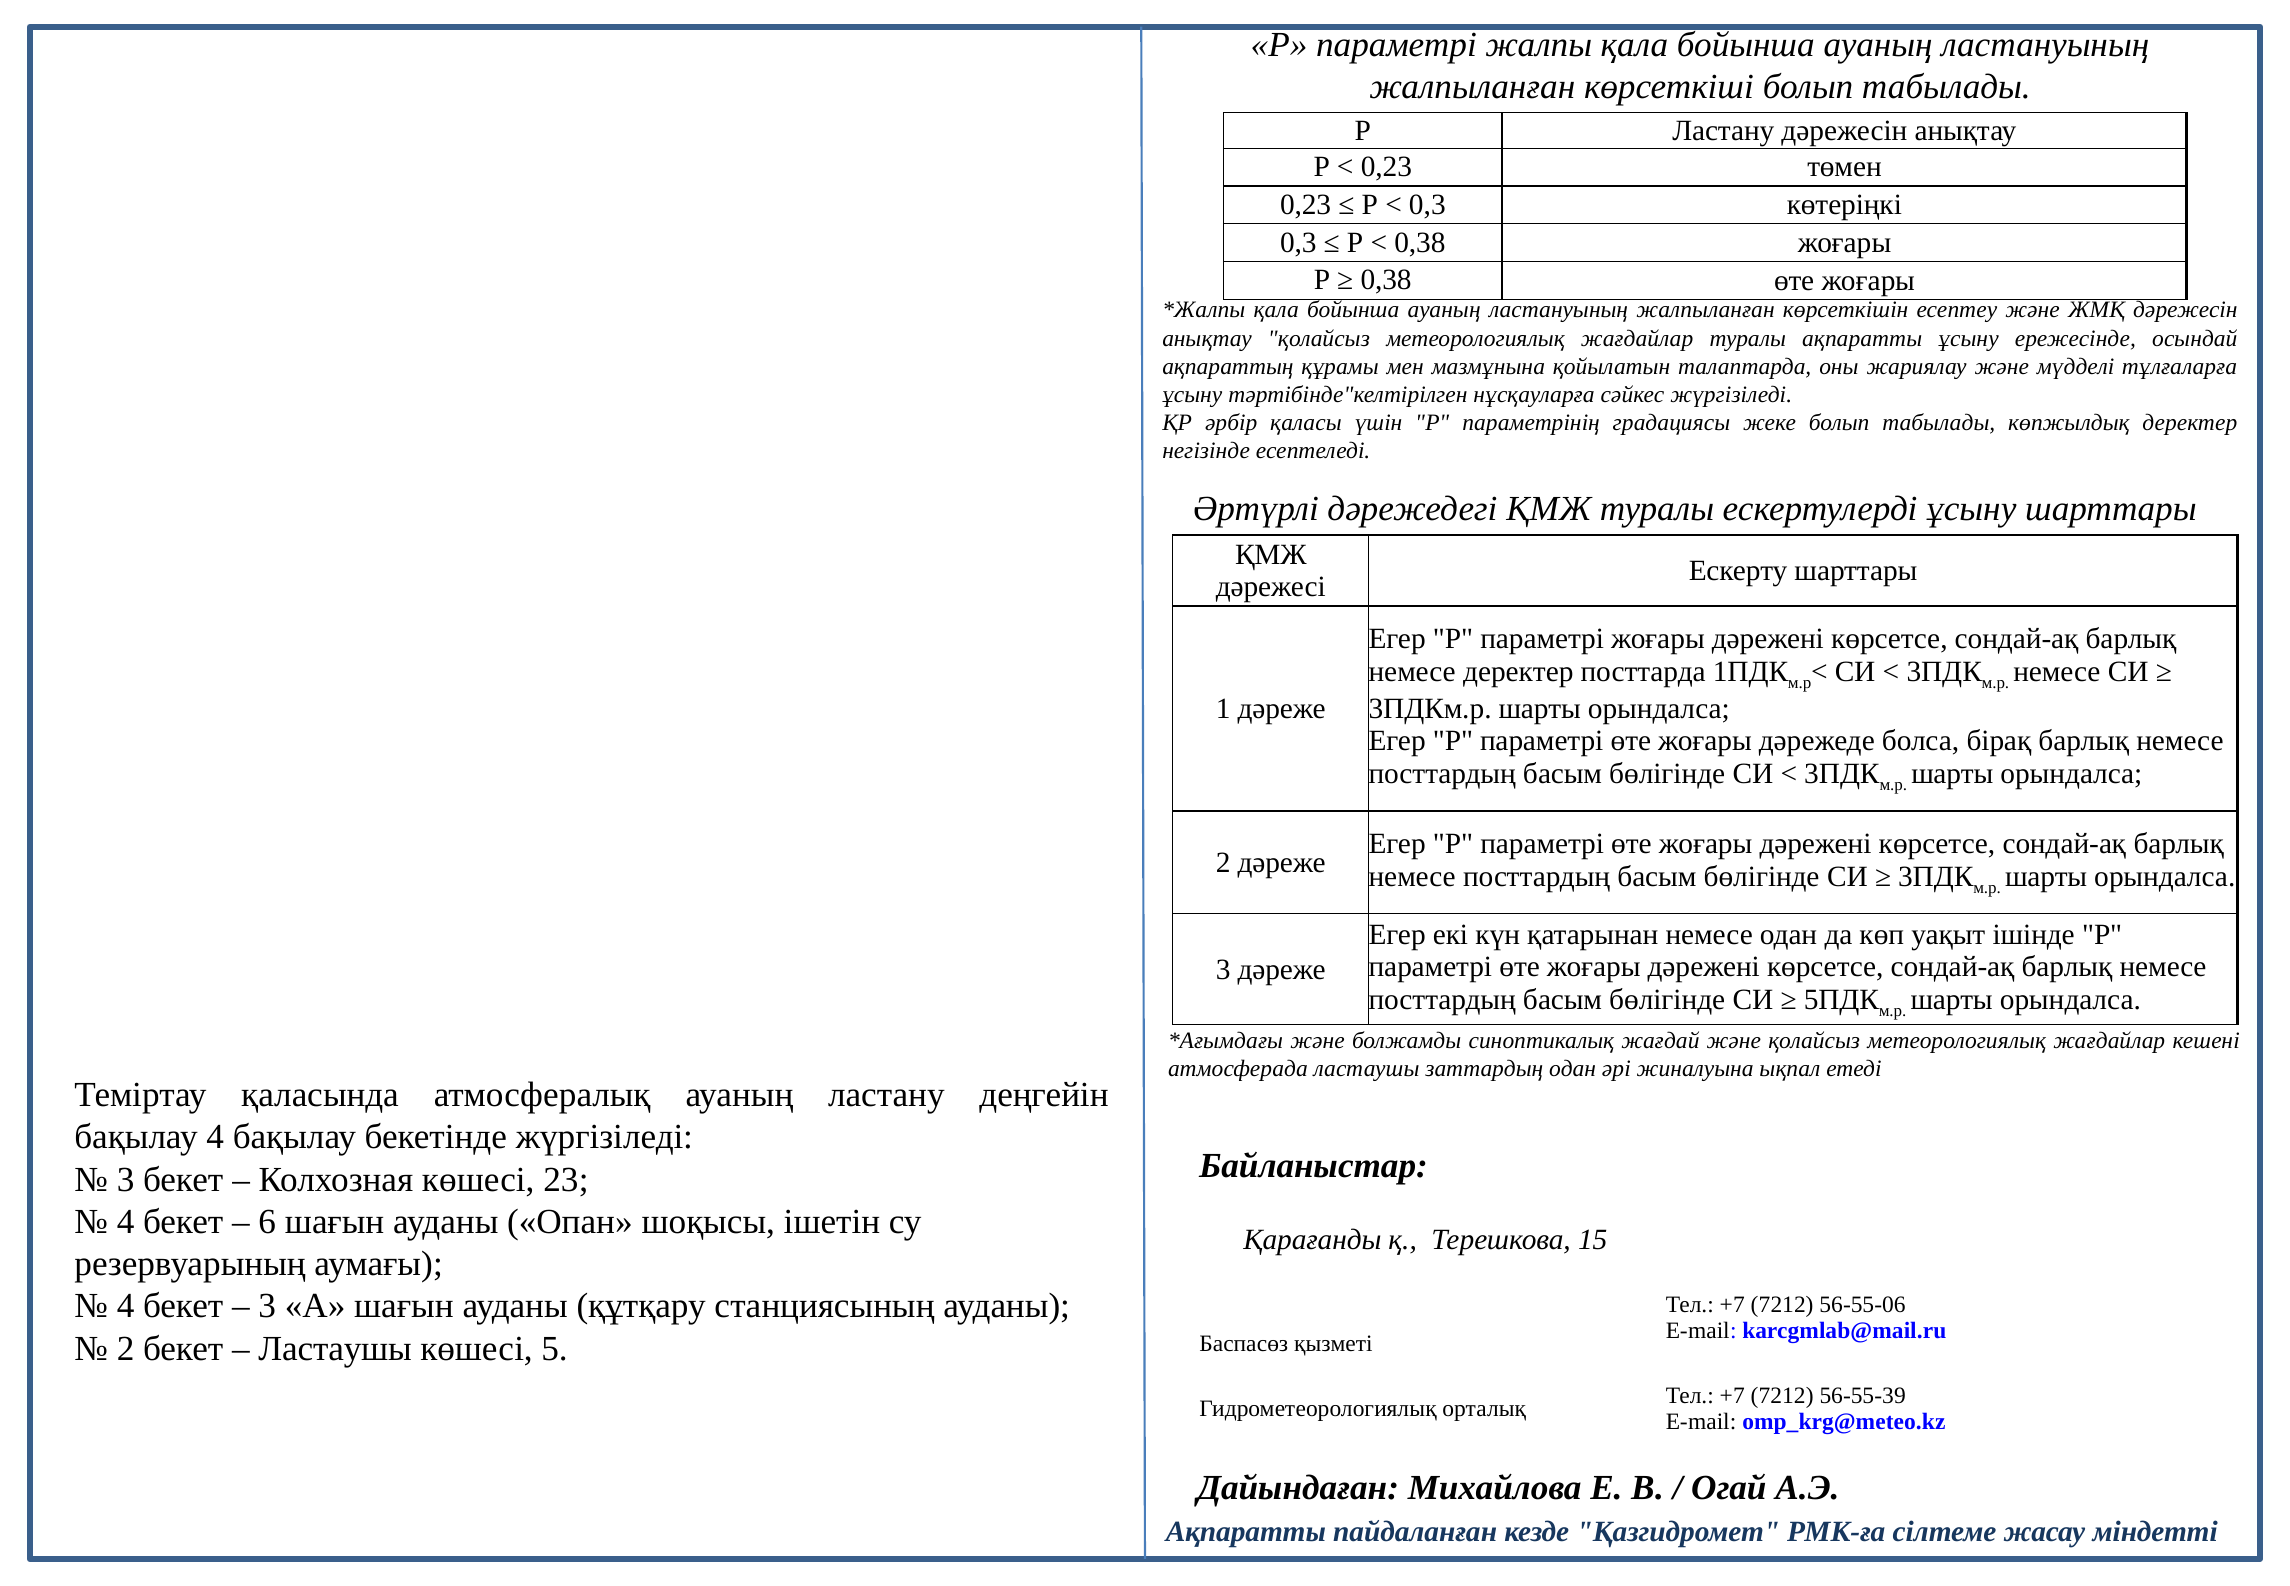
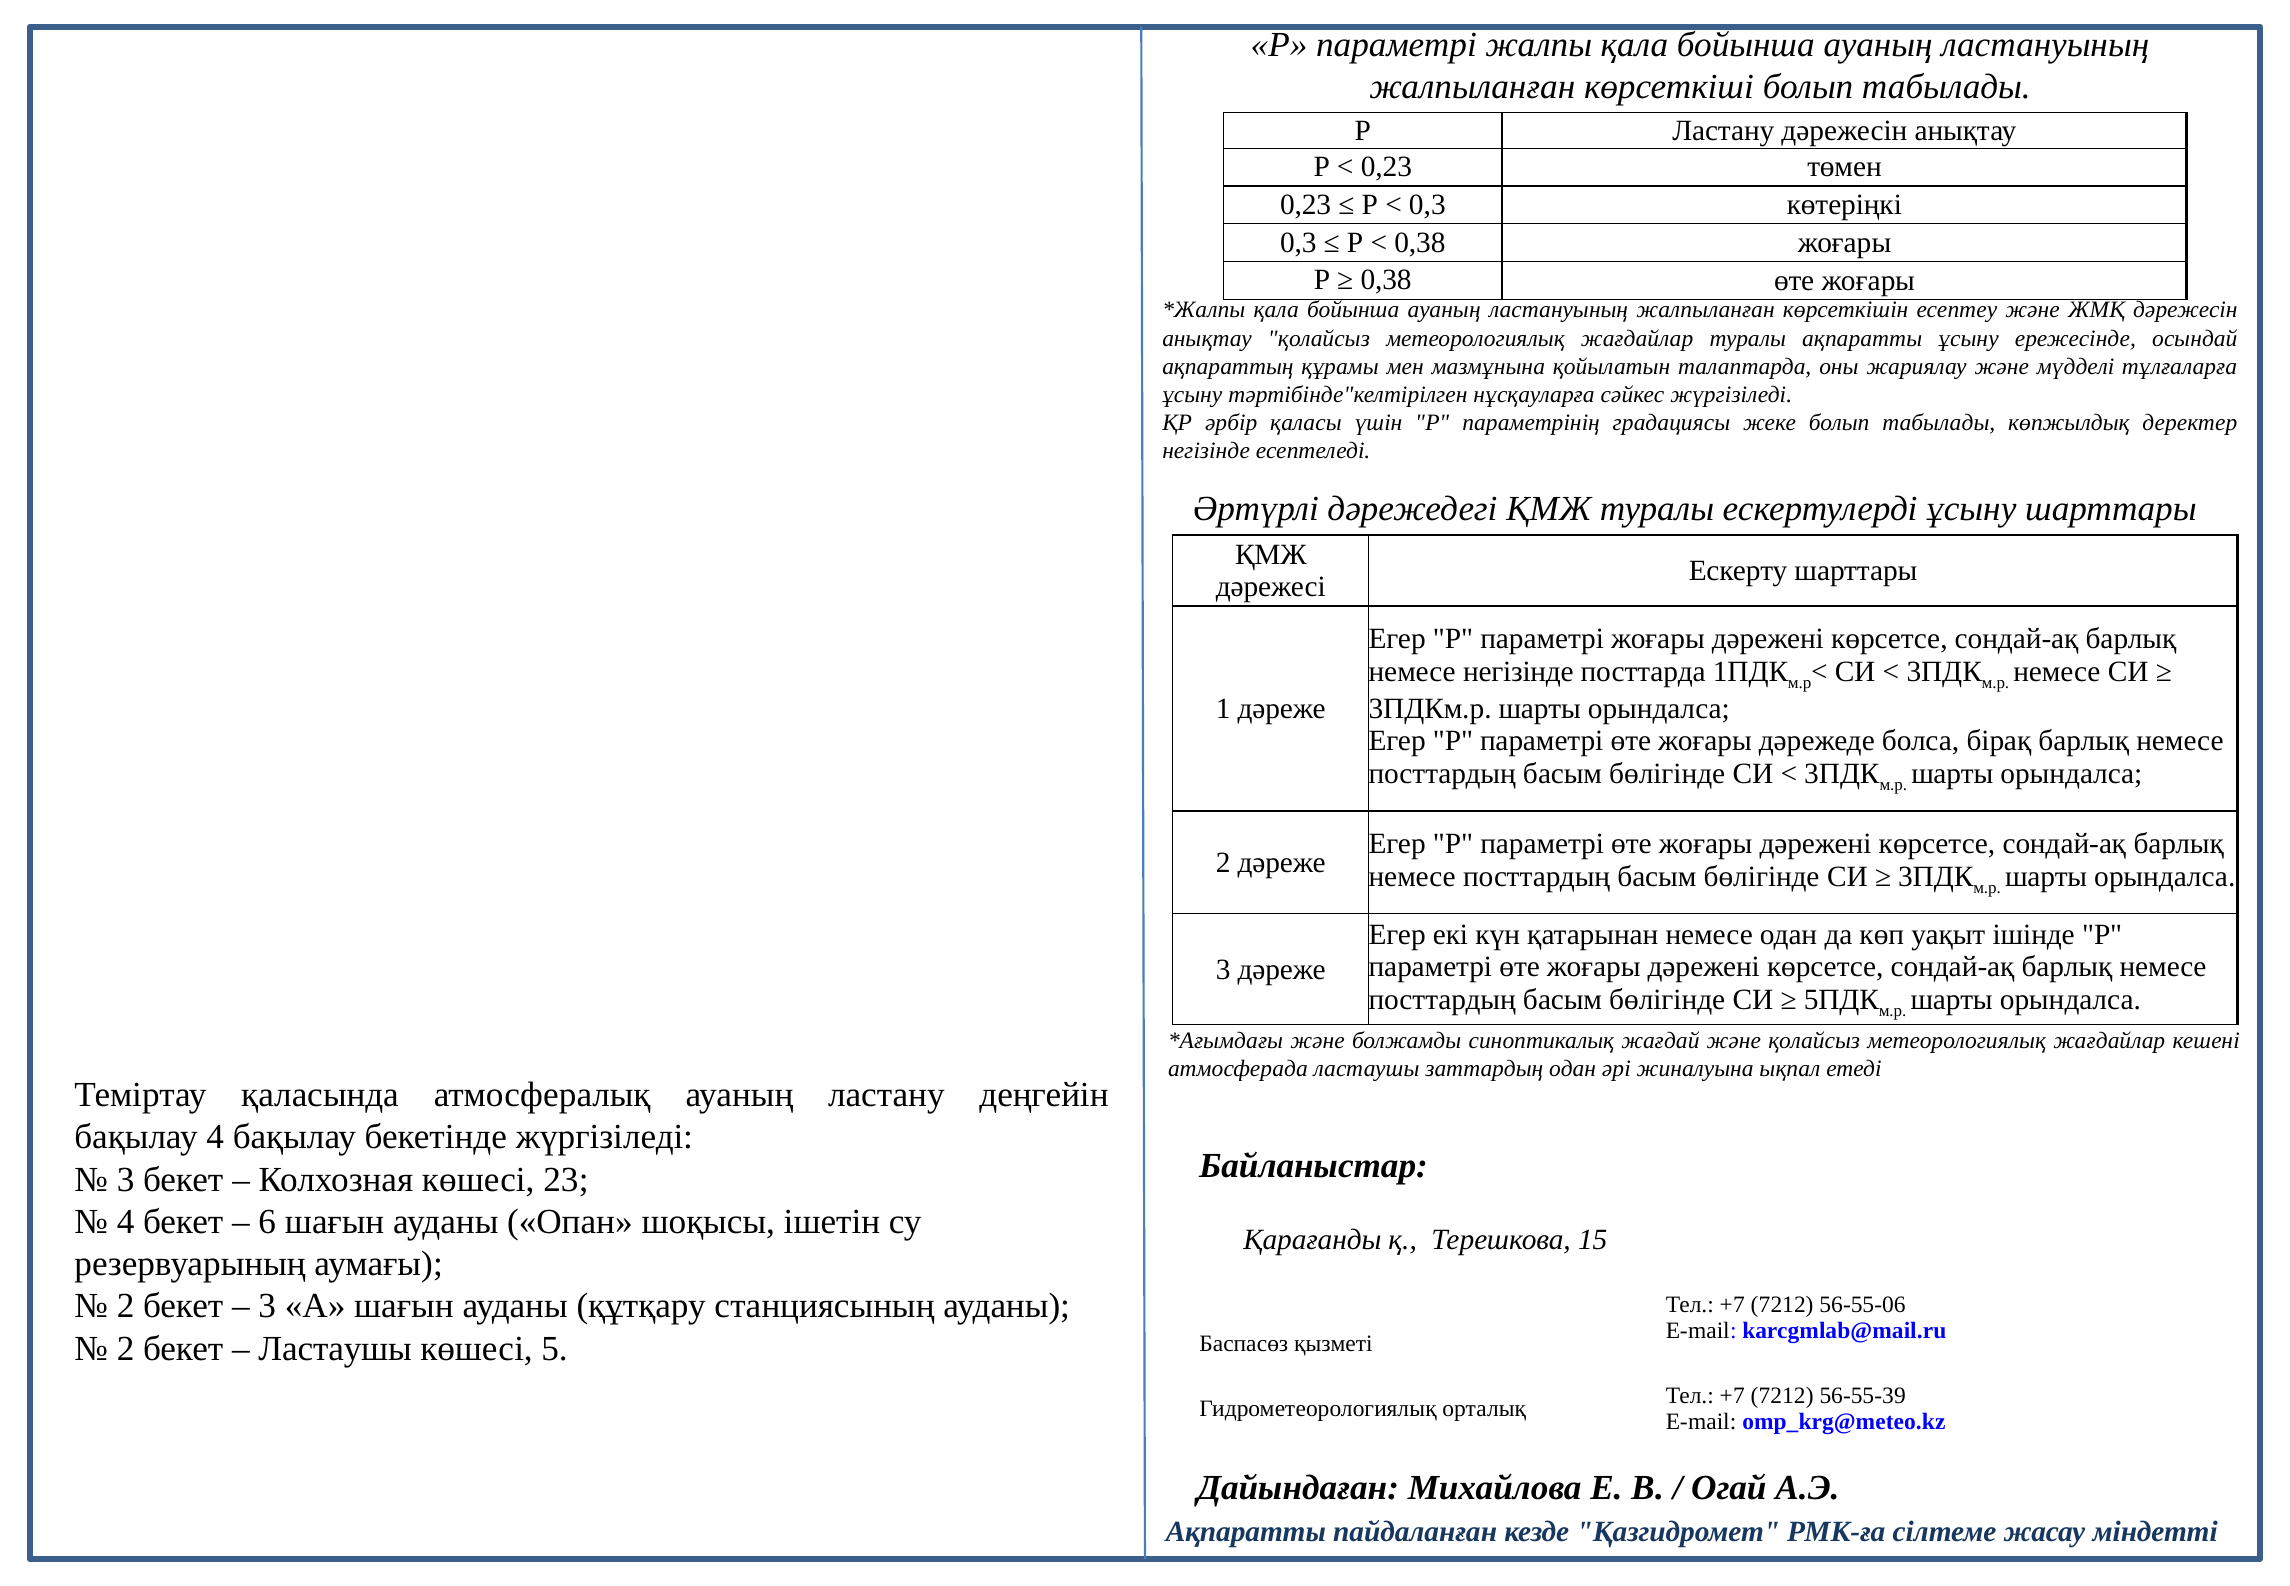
немесе деректер: деректер -> негізінде
4 at (126, 1306): 4 -> 2
